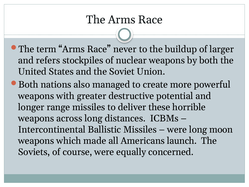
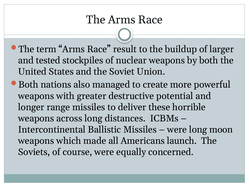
never: never -> result
refers: refers -> tested
